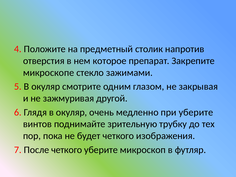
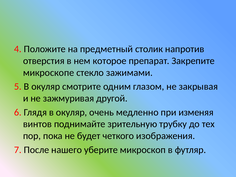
при уберите: уберите -> изменяя
После четкого: четкого -> нашего
